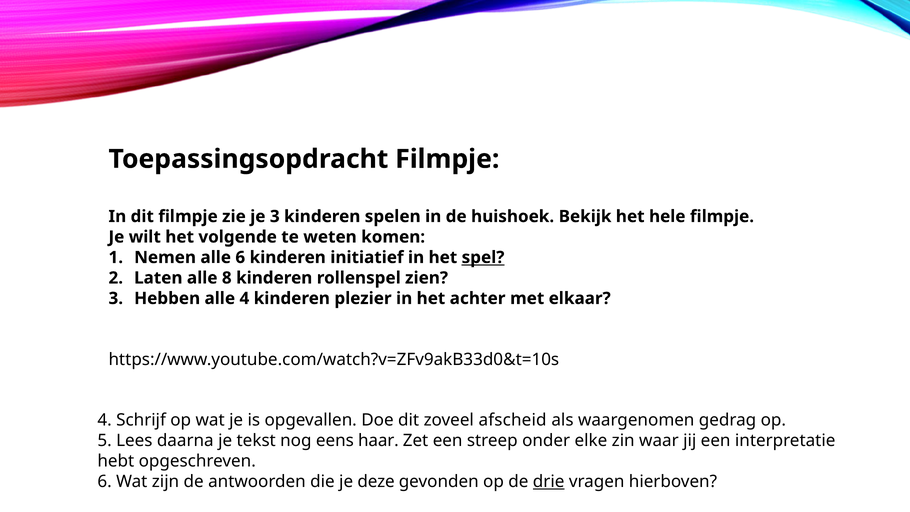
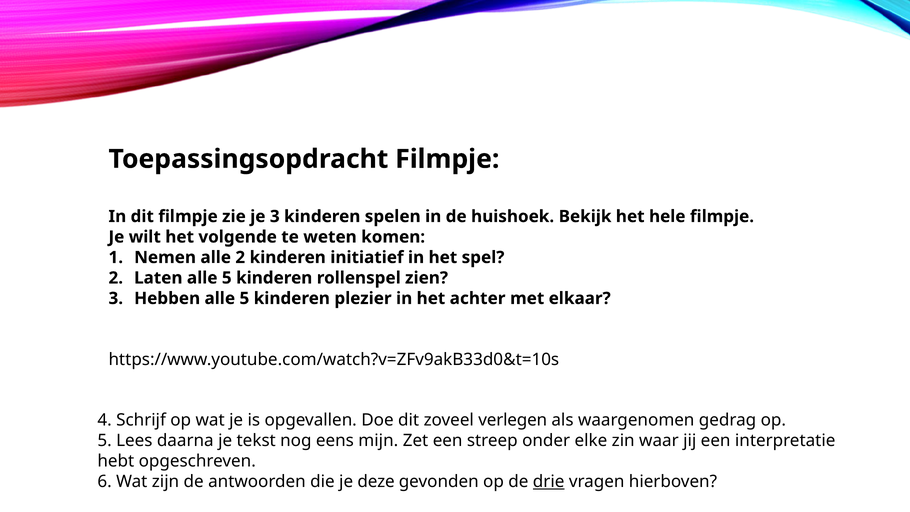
alle 6: 6 -> 2
spel underline: present -> none
Laten alle 8: 8 -> 5
Hebben alle 4: 4 -> 5
afscheid: afscheid -> verlegen
haar: haar -> mijn
